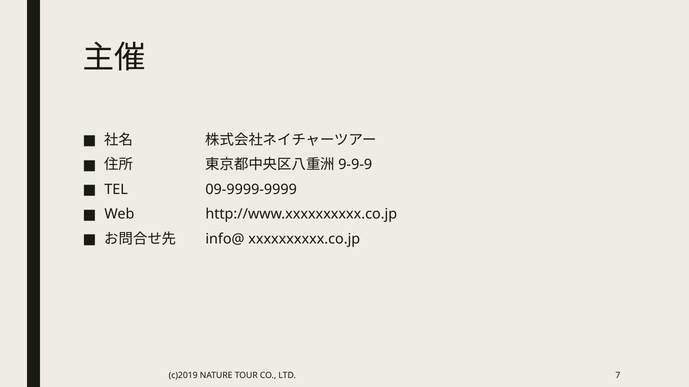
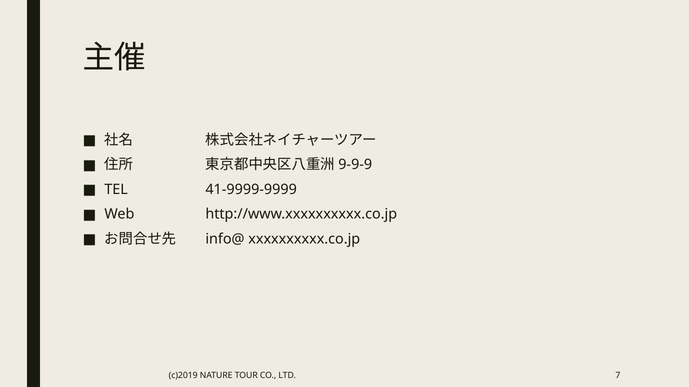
09-9999-9999: 09-9999-9999 -> 41-9999-9999
